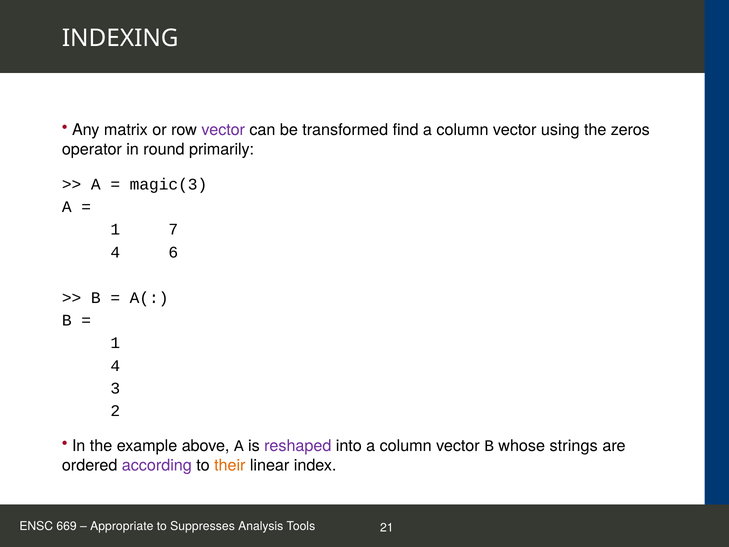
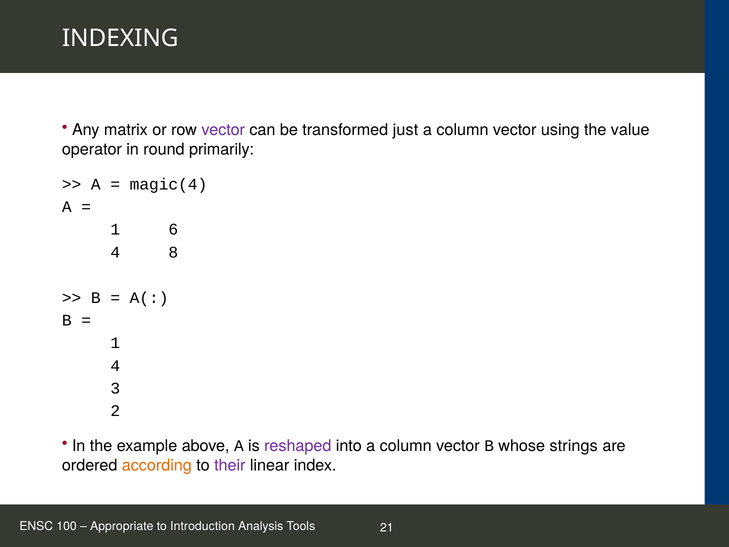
find: find -> just
zeros: zeros -> value
magic(3: magic(3 -> magic(4
7: 7 -> 6
6: 6 -> 8
according colour: purple -> orange
their colour: orange -> purple
669: 669 -> 100
Suppresses: Suppresses -> Introduction
